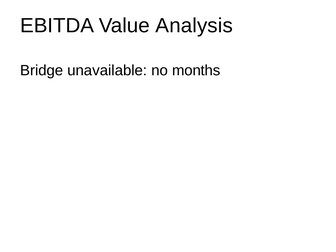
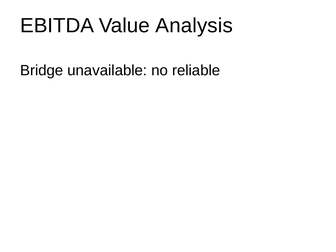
months: months -> reliable
